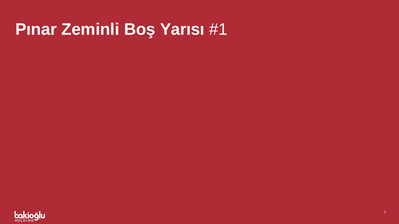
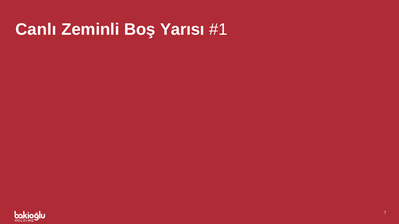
Pınar: Pınar -> Canlı
